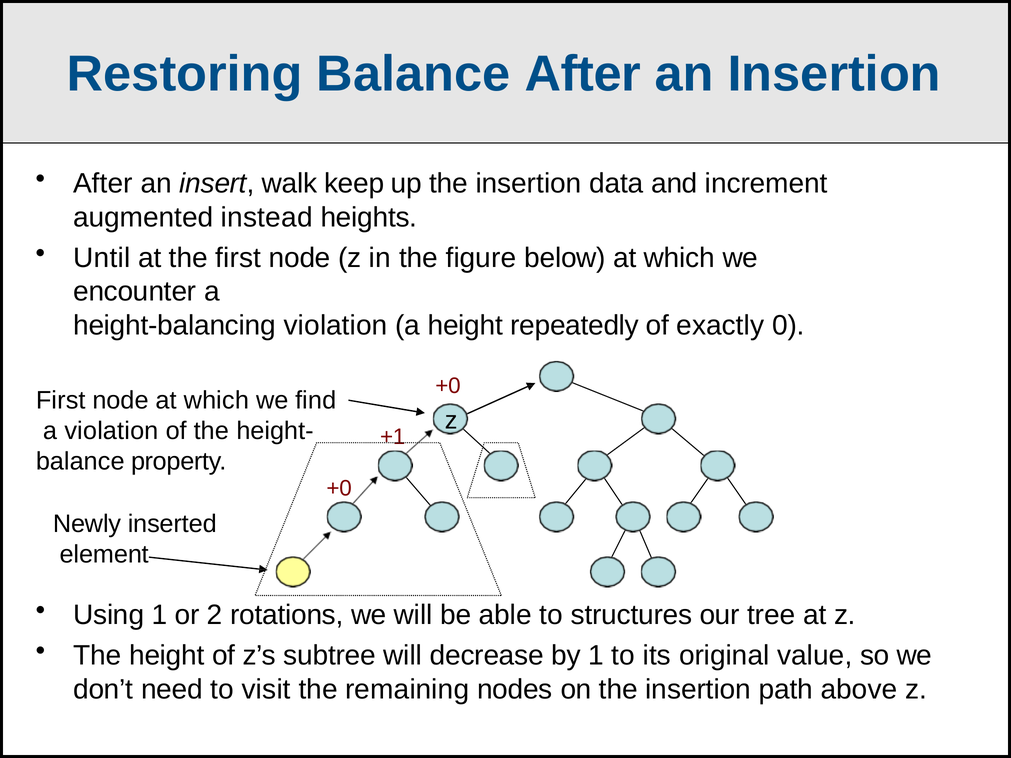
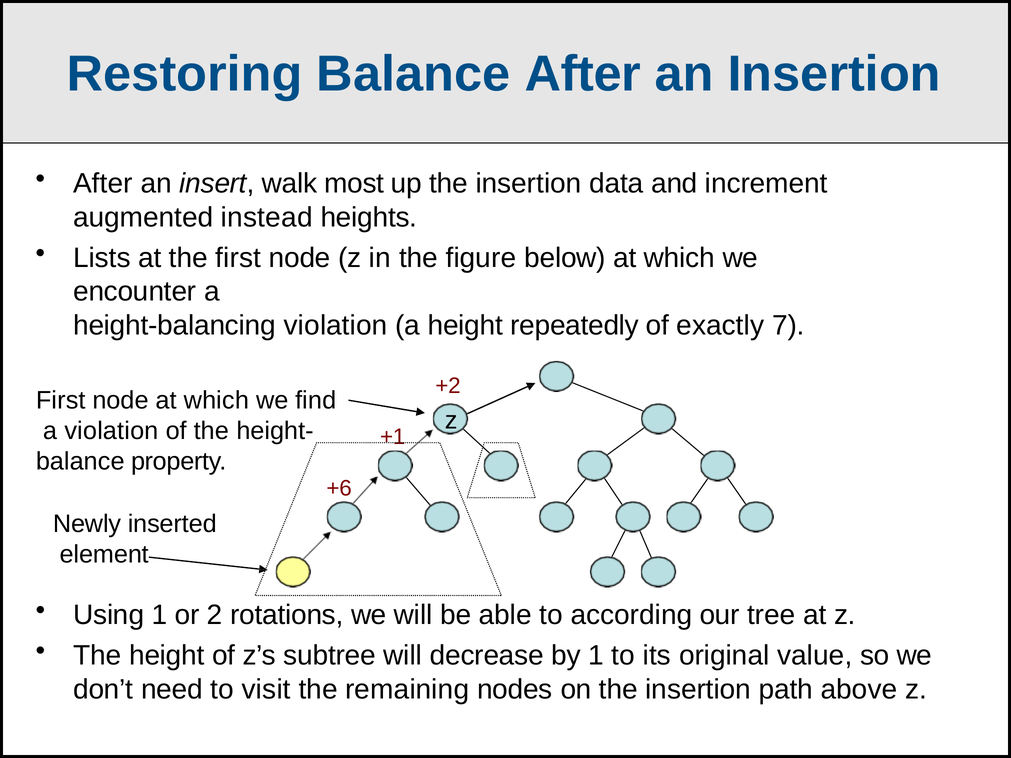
keep: keep -> most
Until: Until -> Lists
0: 0 -> 7
+0 at (448, 386): +0 -> +2
+0 at (339, 488): +0 -> +6
structures: structures -> according
